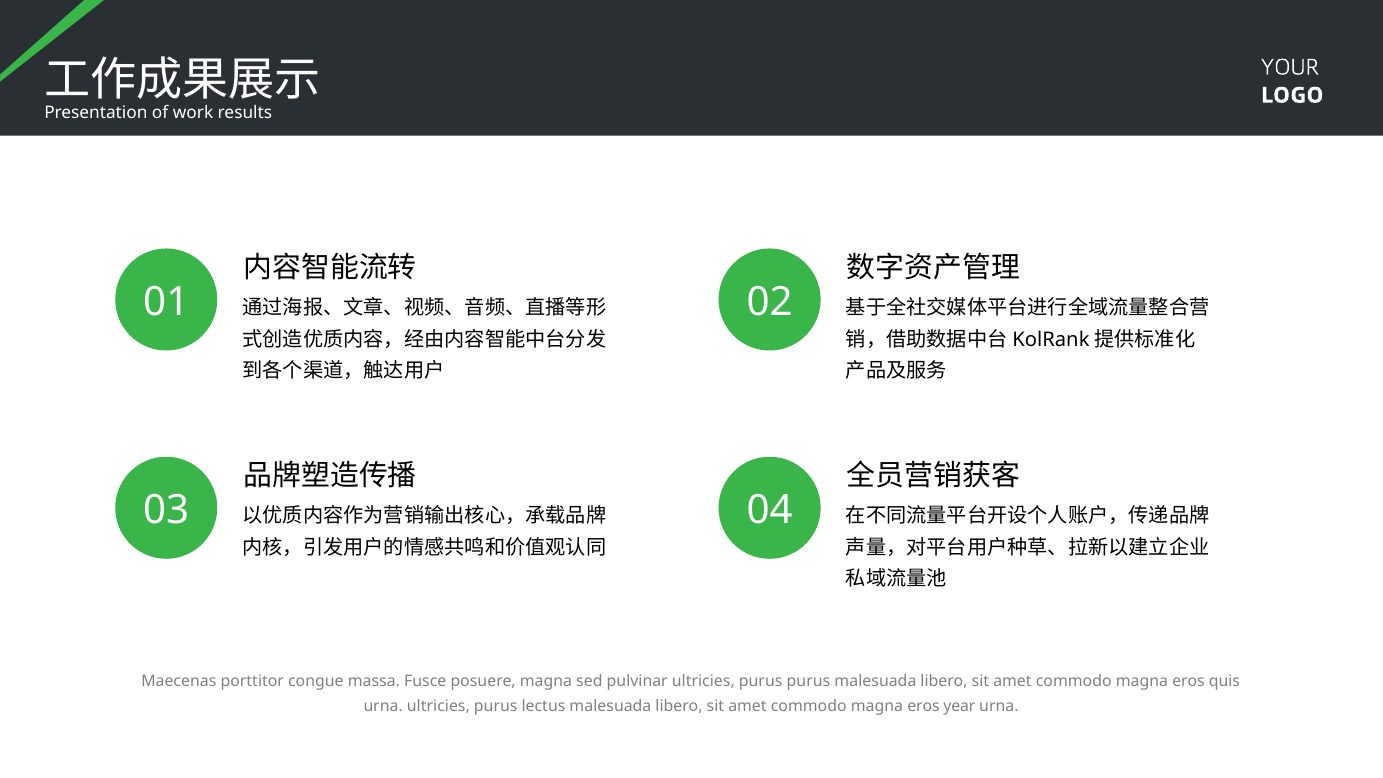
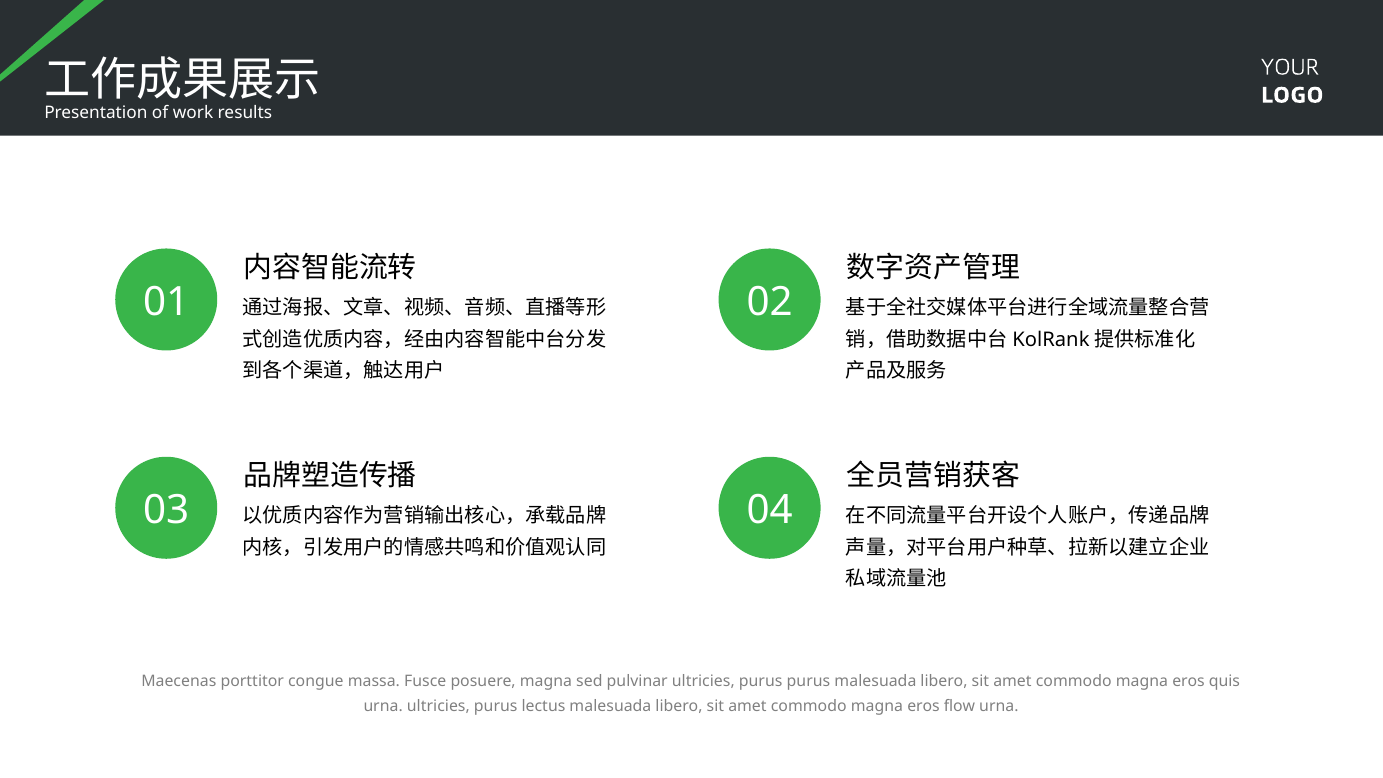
year: year -> flow
